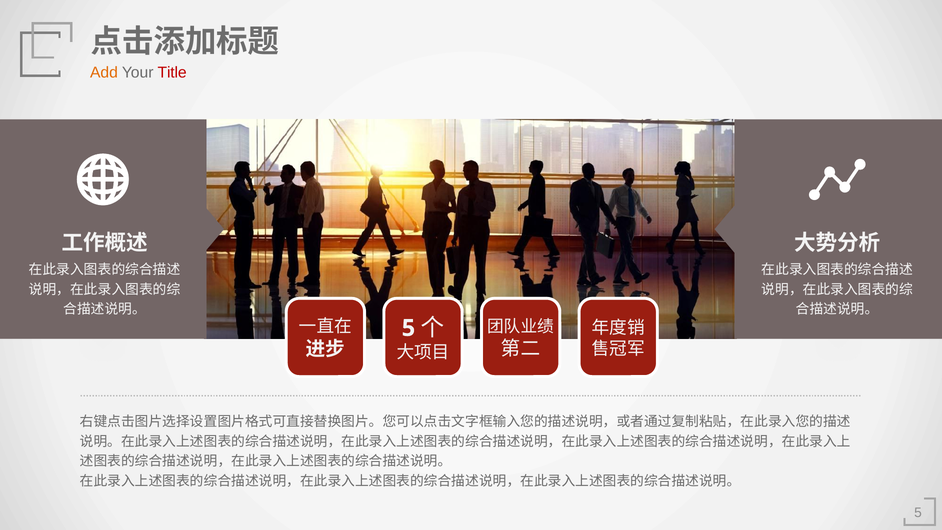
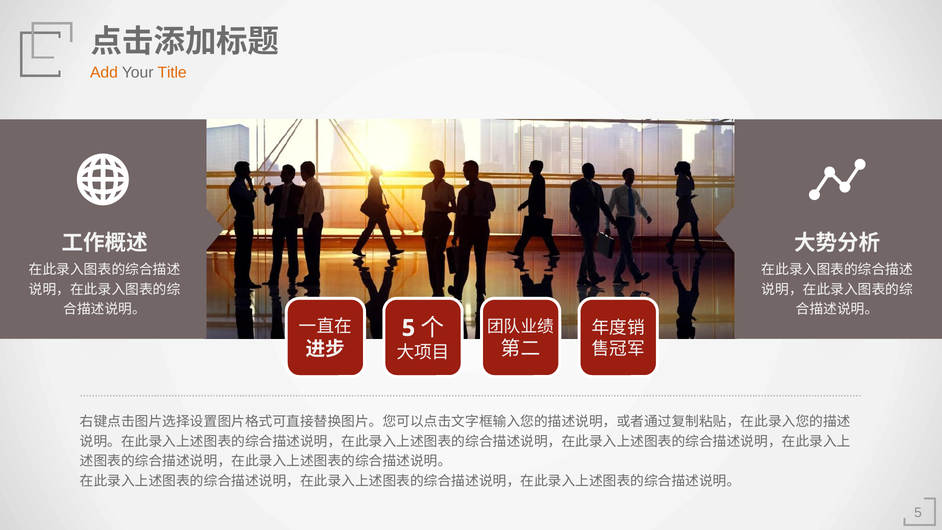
Title colour: red -> orange
